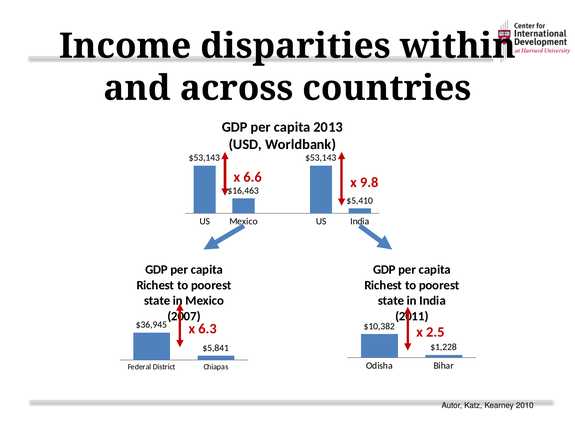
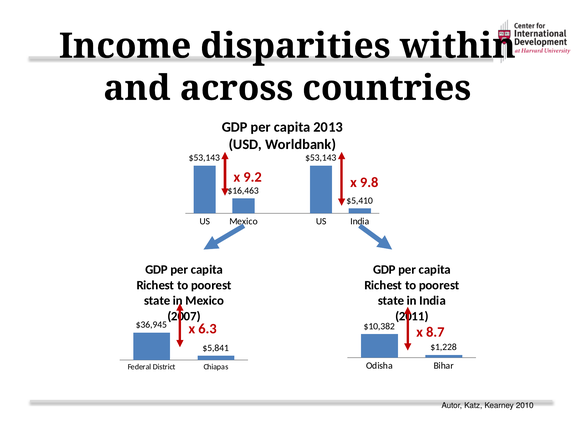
6.6: 6.6 -> 9.2
2.5: 2.5 -> 8.7
